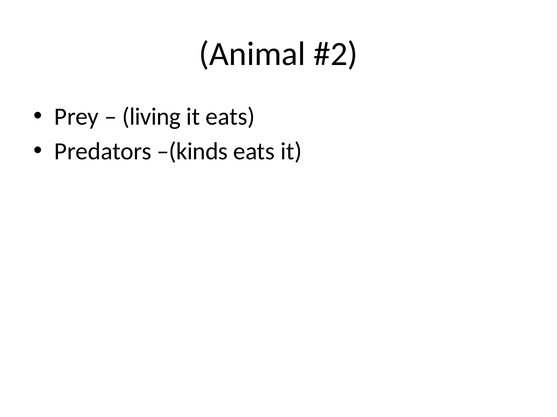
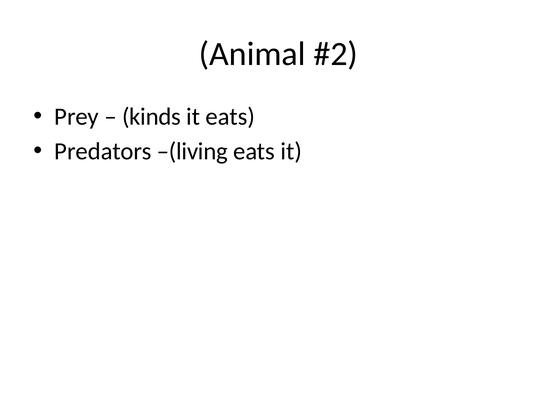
living: living -> kinds
–(kinds: –(kinds -> –(living
